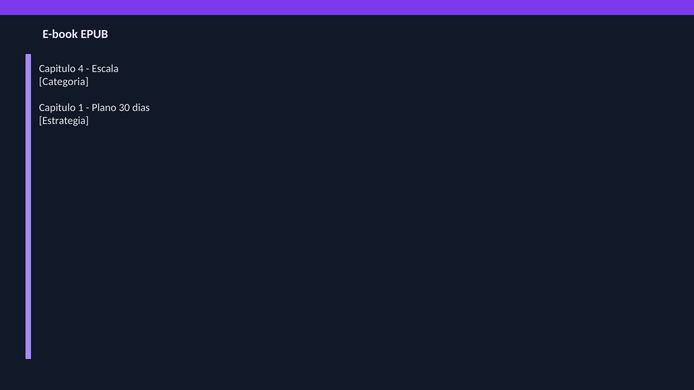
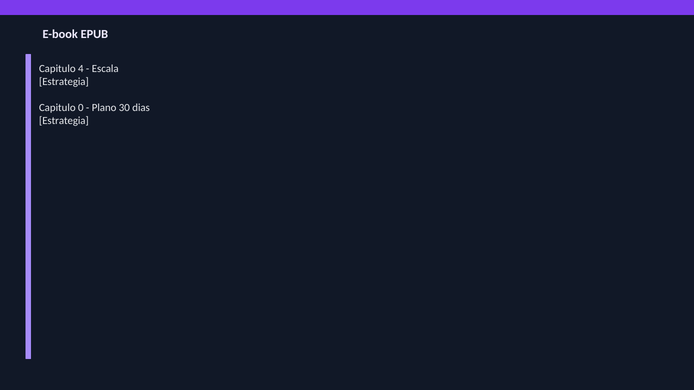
Categoria at (64, 82): Categoria -> Estrategia
1: 1 -> 0
